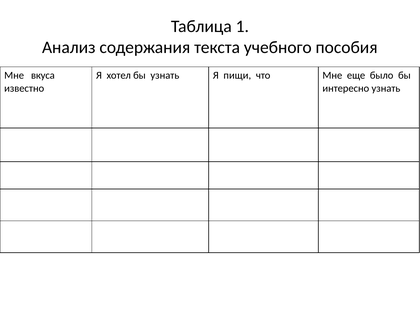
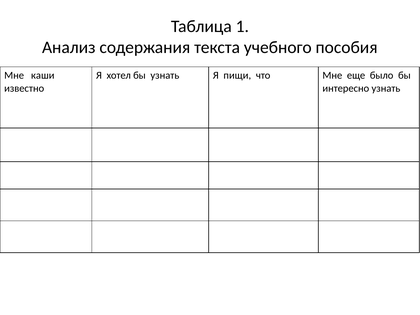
вкуса: вкуса -> каши
